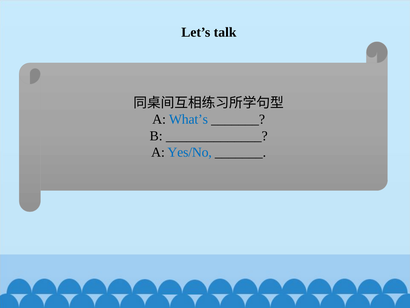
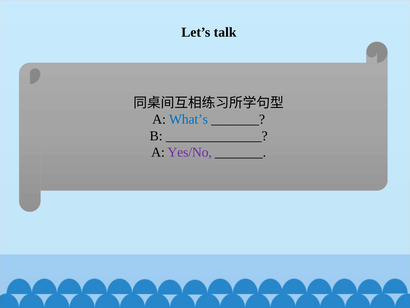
Yes/No colour: blue -> purple
